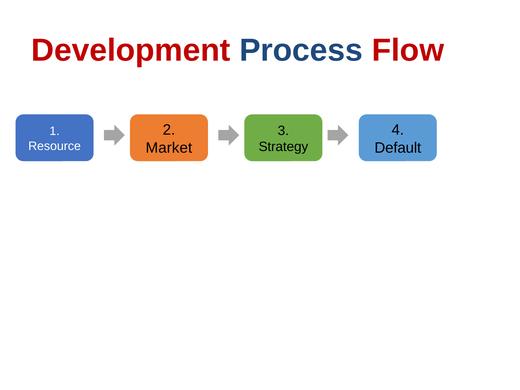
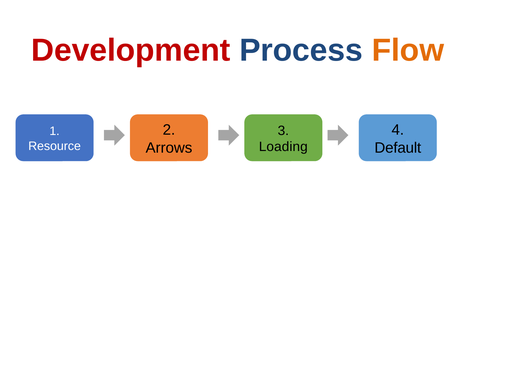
Flow colour: red -> orange
Strategy: Strategy -> Loading
Market: Market -> Arrows
